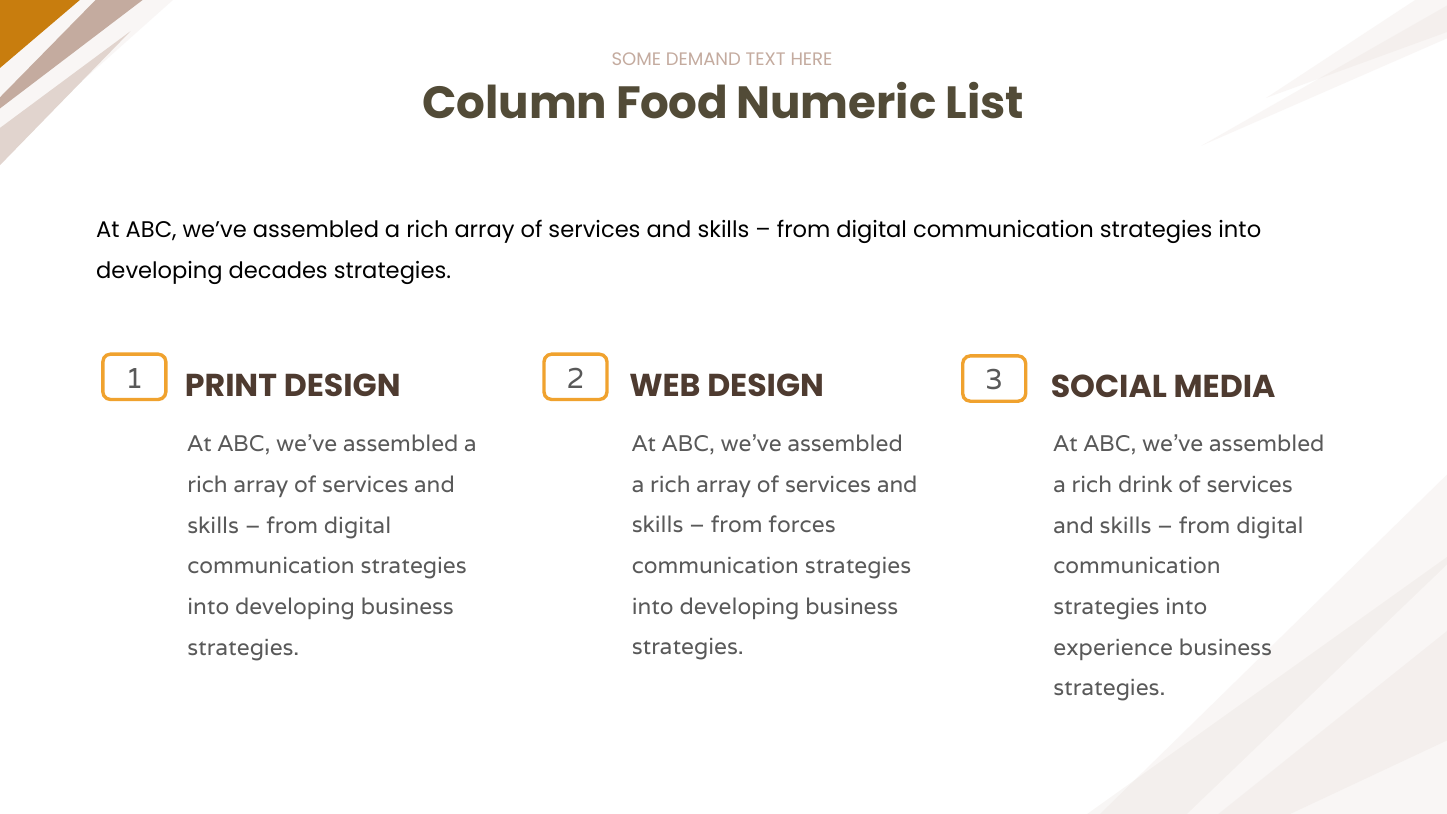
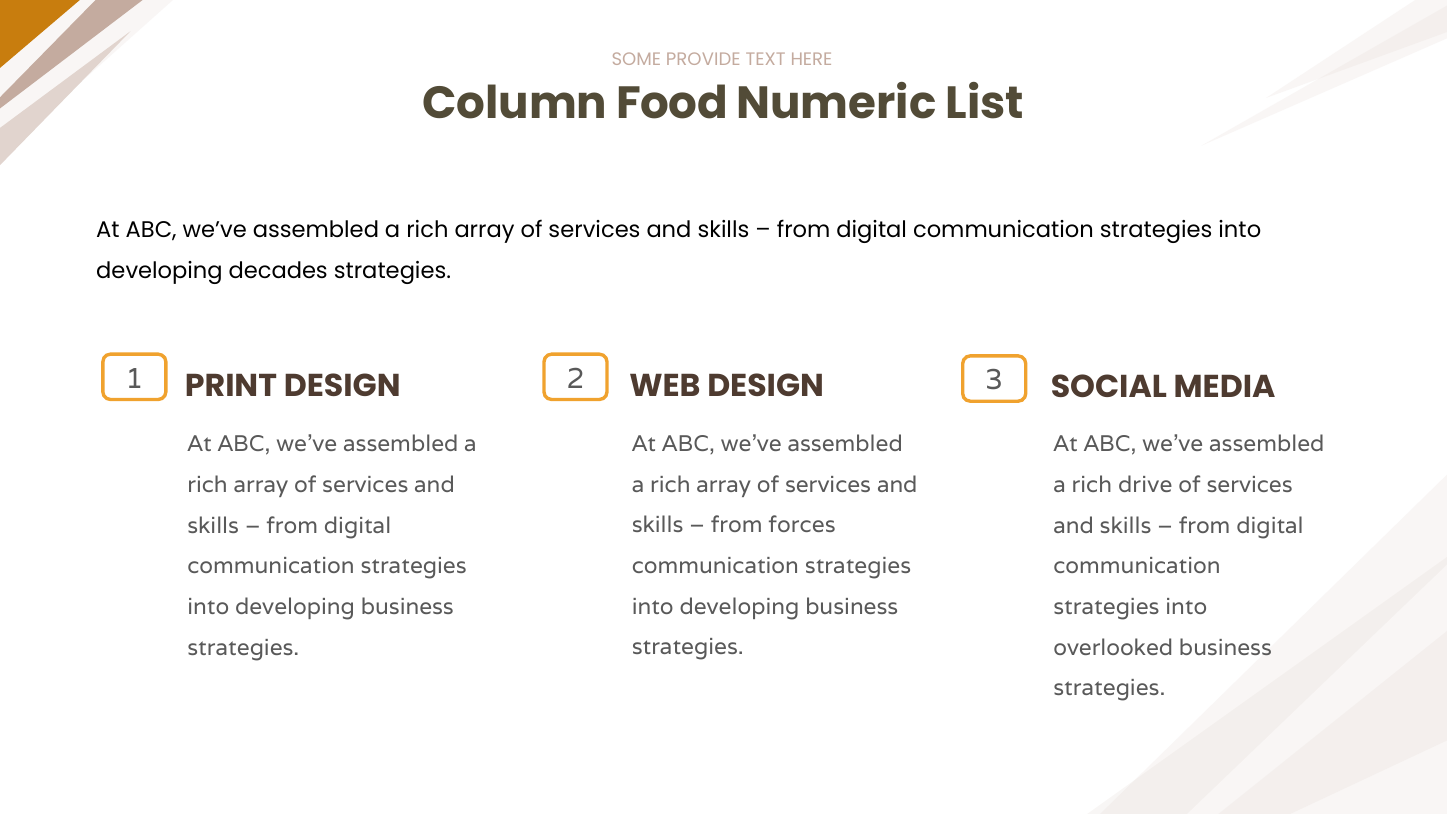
DEMAND: DEMAND -> PROVIDE
drink: drink -> drive
experience: experience -> overlooked
